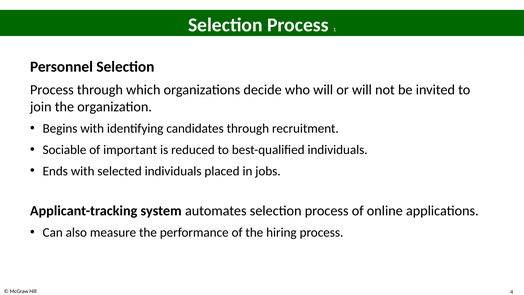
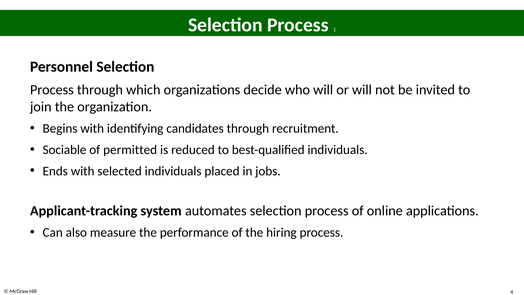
important: important -> permitted
